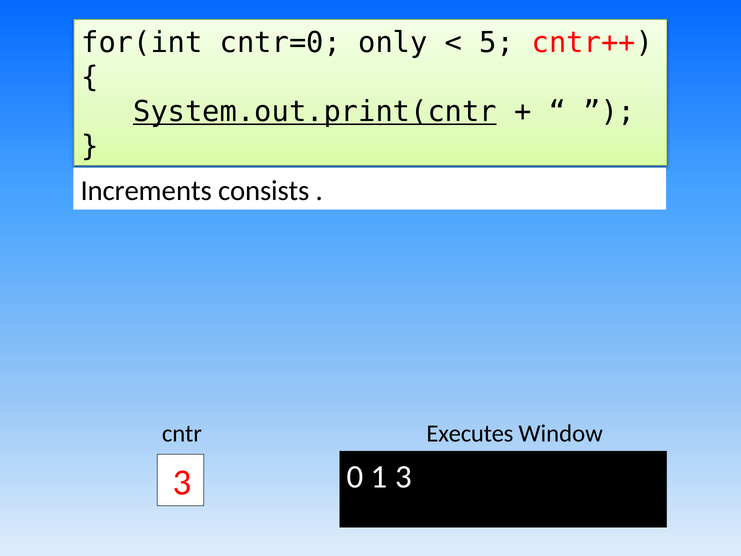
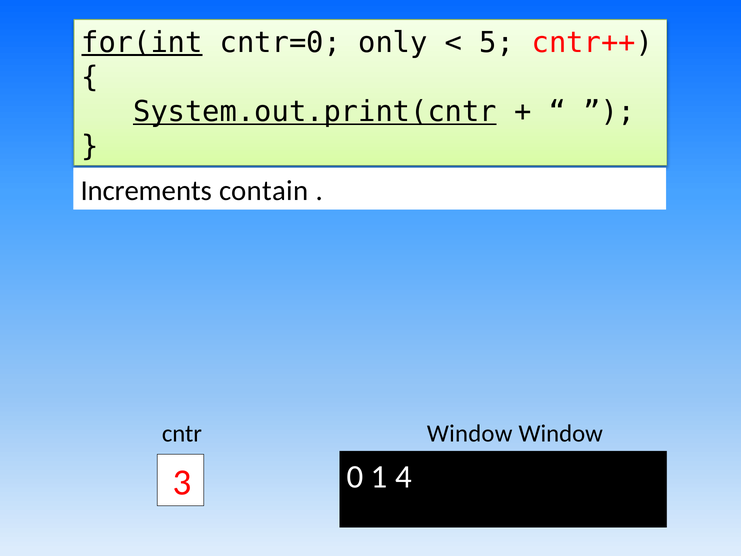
for(int underline: none -> present
consists: consists -> contain
Executes at (470, 433): Executes -> Window
1 3: 3 -> 4
